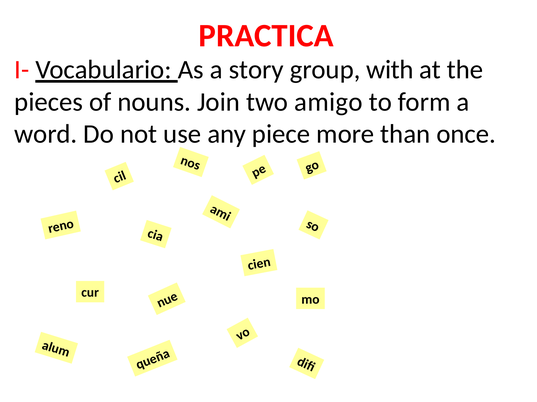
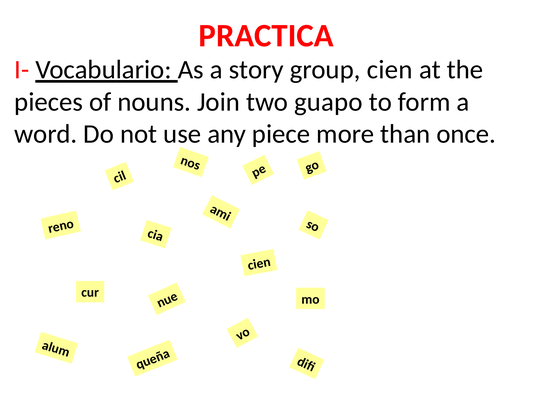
group with: with -> cien
amigo: amigo -> guapo
